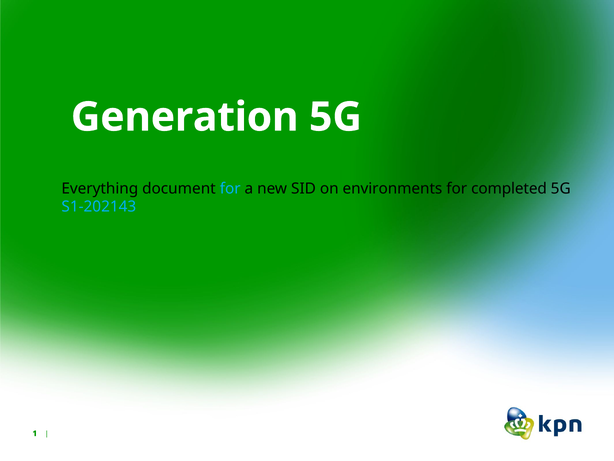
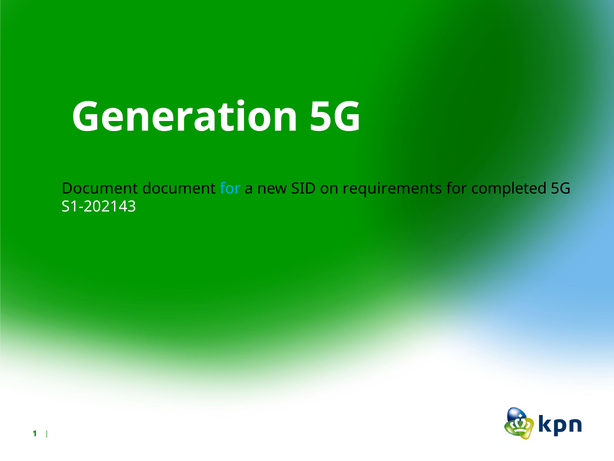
Everything at (100, 188): Everything -> Document
environments: environments -> requirements
S1-202143 colour: light blue -> white
